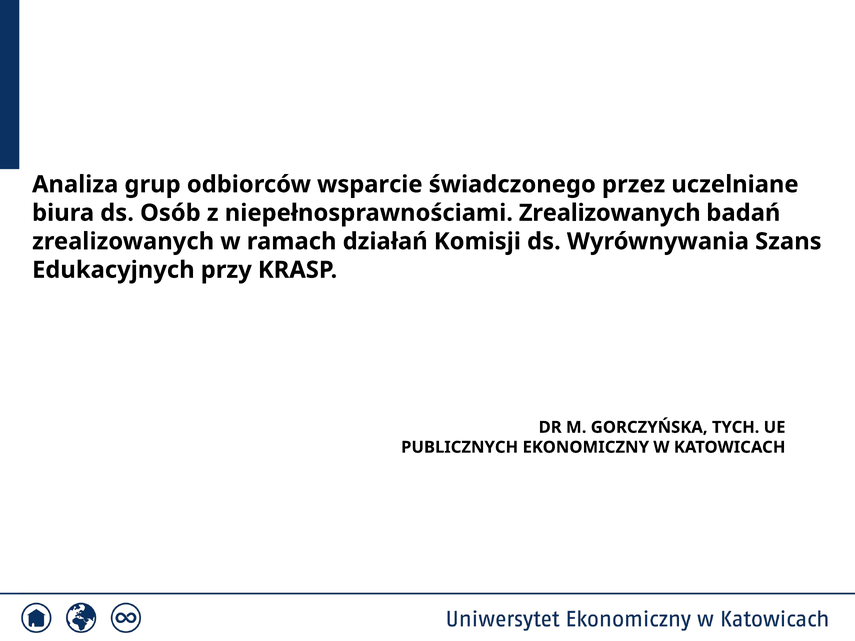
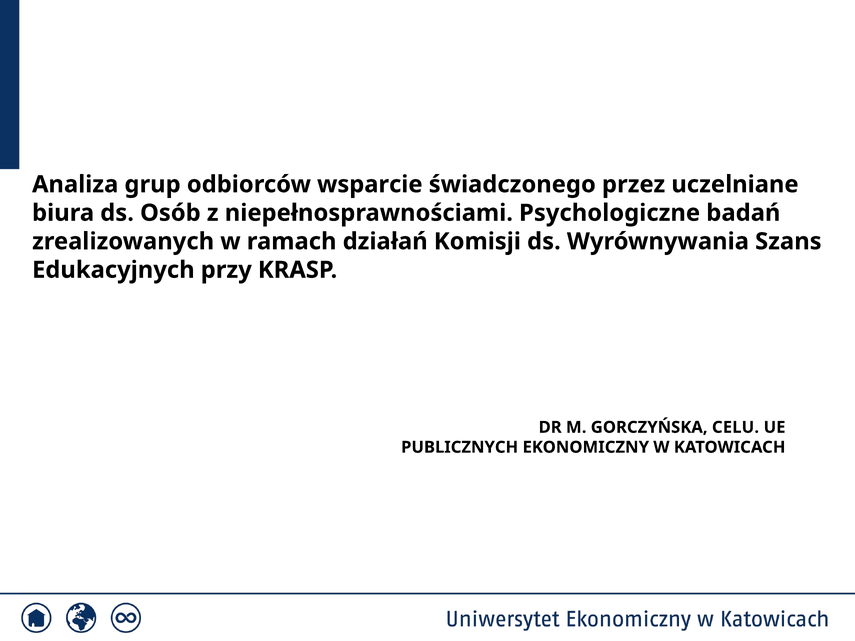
niepełnosprawnościami Zrealizowanych: Zrealizowanych -> Psychologiczne
TYCH: TYCH -> CELU
